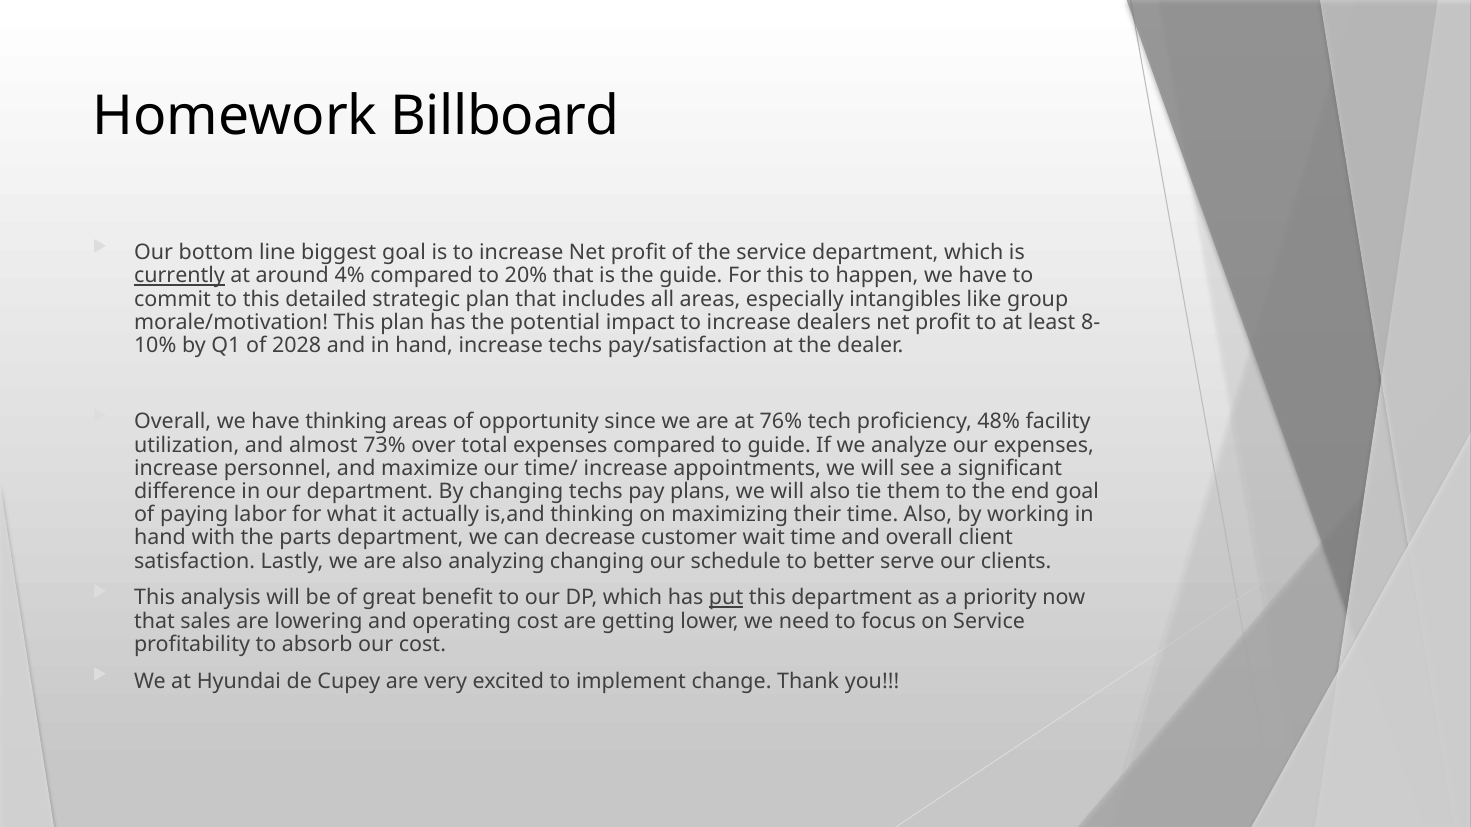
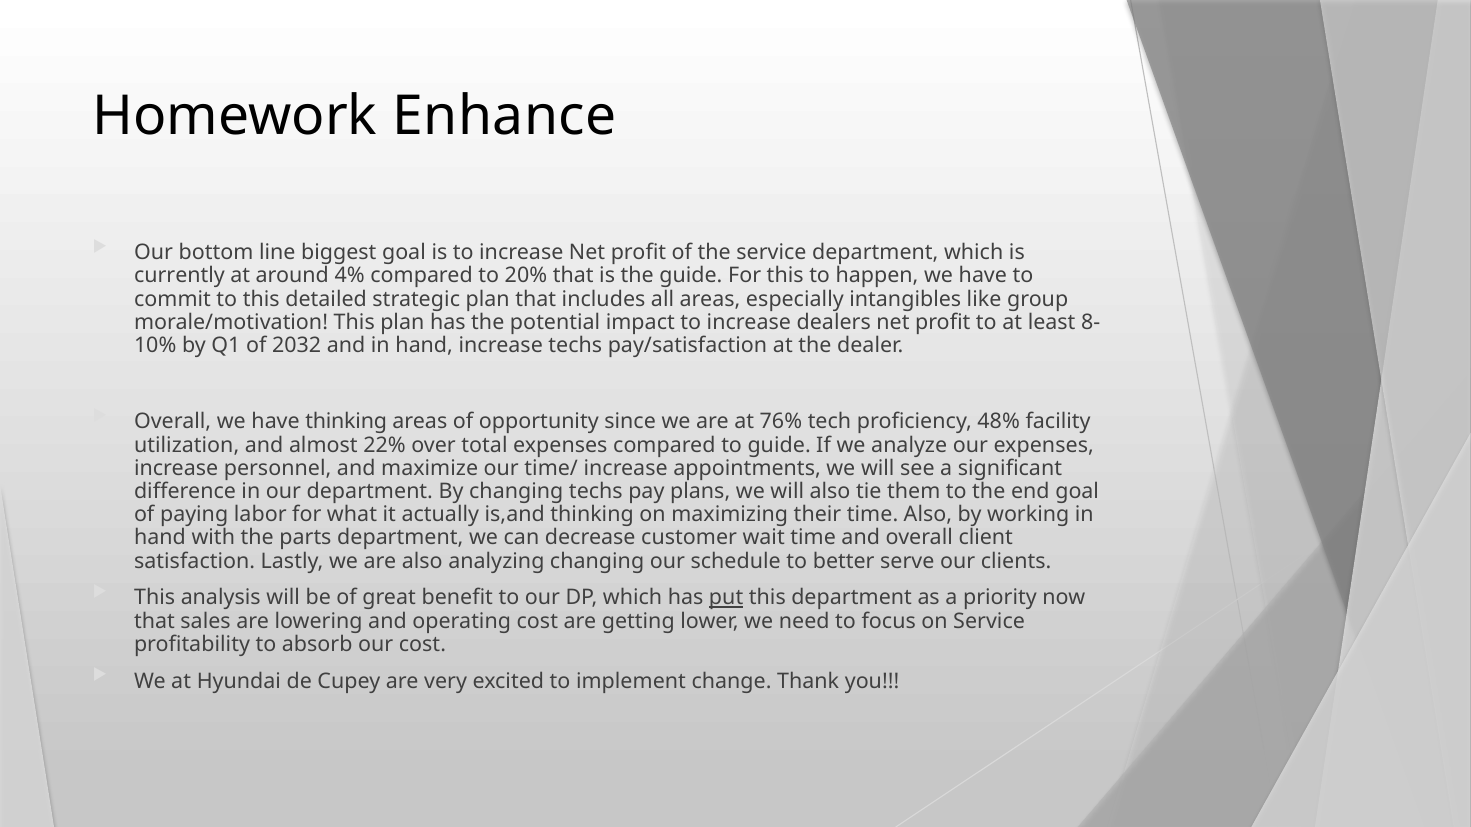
Billboard: Billboard -> Enhance
currently underline: present -> none
2028: 2028 -> 2032
73%: 73% -> 22%
